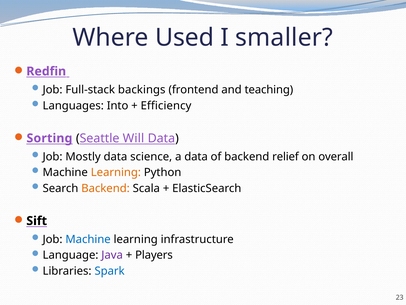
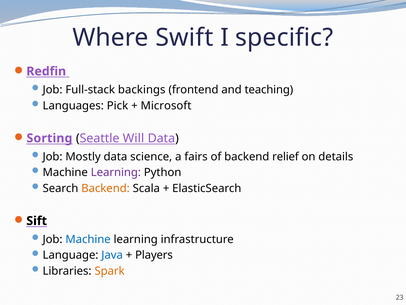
Used: Used -> Swift
smaller: smaller -> specific
Into: Into -> Pick
Efficiency: Efficiency -> Microsoft
a data: data -> fairs
overall: overall -> details
Learning at (116, 172) colour: orange -> purple
Java colour: purple -> blue
Spark colour: blue -> orange
